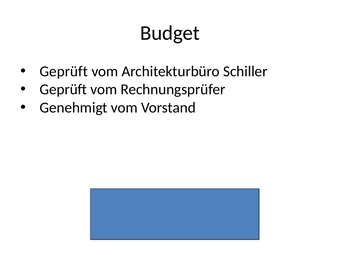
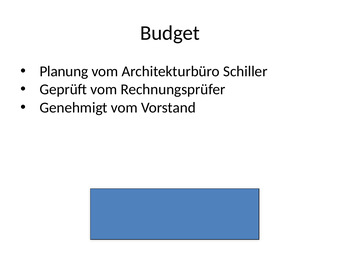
Geprüft at (64, 71): Geprüft -> Planung
